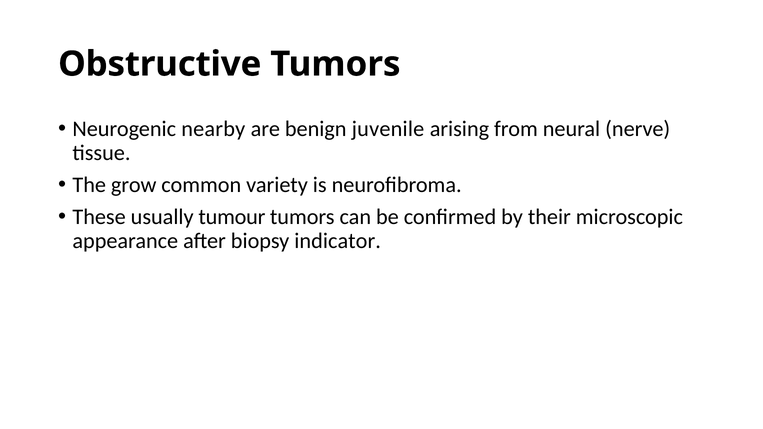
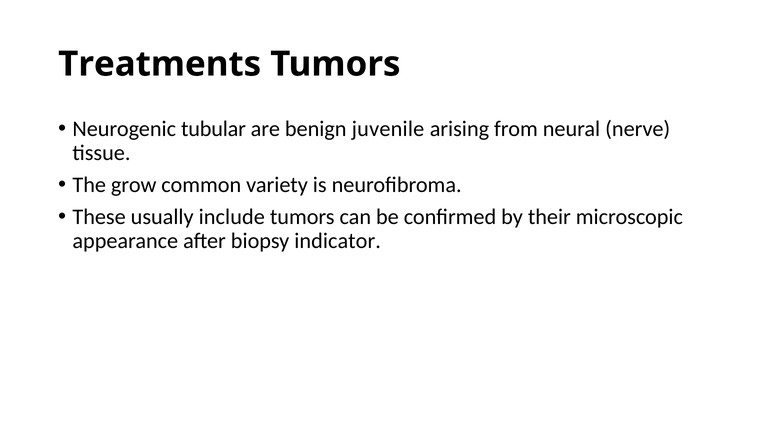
Obstructive: Obstructive -> Treatments
nearby: nearby -> tubular
tumour: tumour -> include
